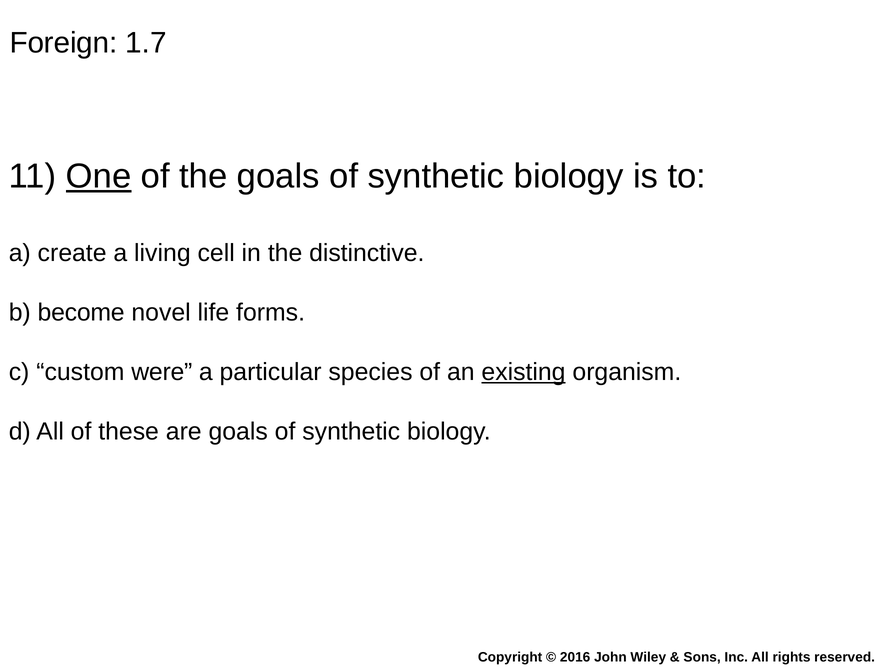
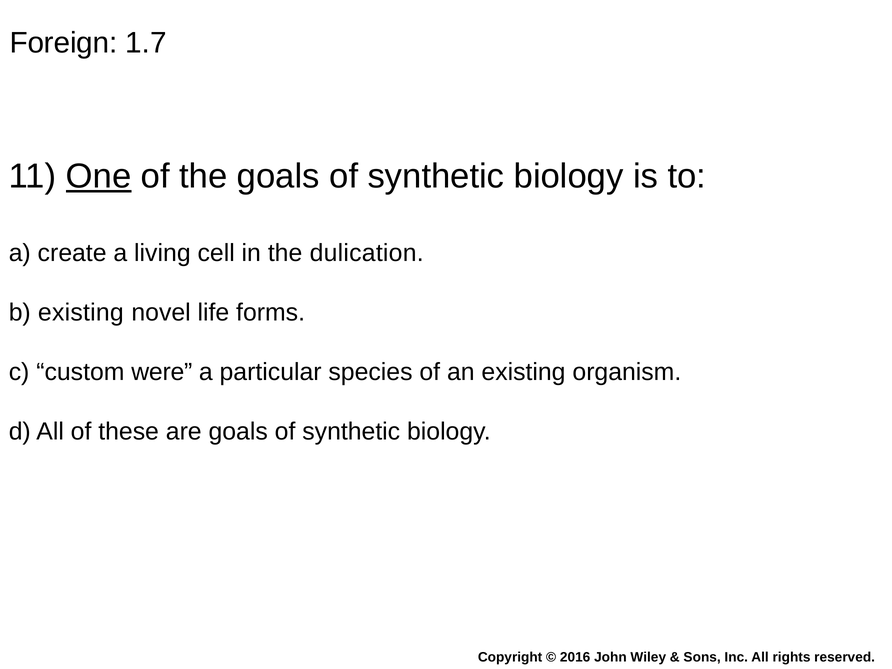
distinctive: distinctive -> dulication
b become: become -> existing
existing at (523, 372) underline: present -> none
